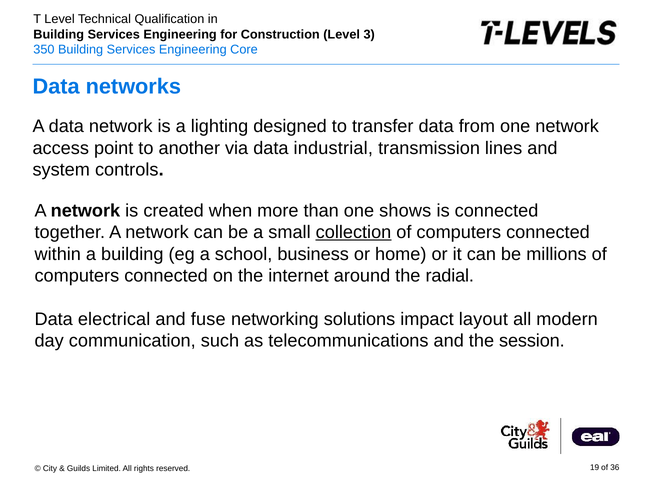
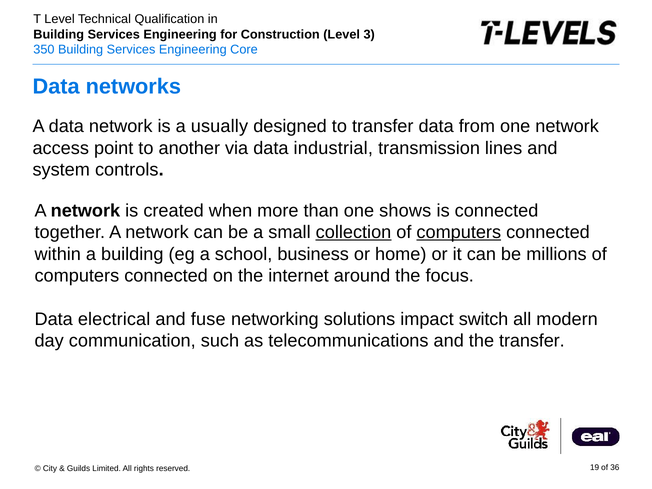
lighting: lighting -> usually
computers at (459, 232) underline: none -> present
radial: radial -> focus
layout: layout -> switch
the session: session -> transfer
